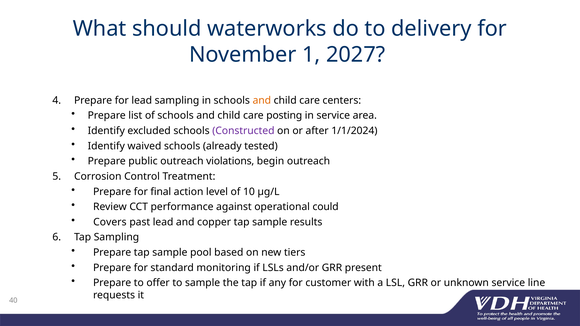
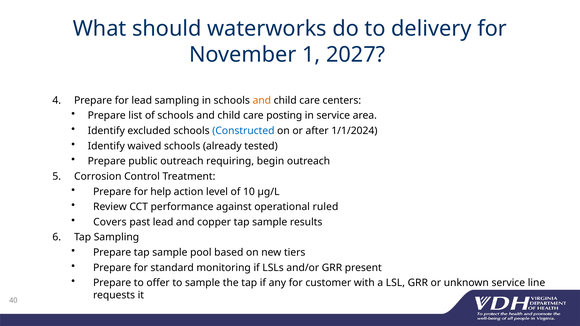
Constructed colour: purple -> blue
violations: violations -> requiring
final: final -> help
could: could -> ruled
